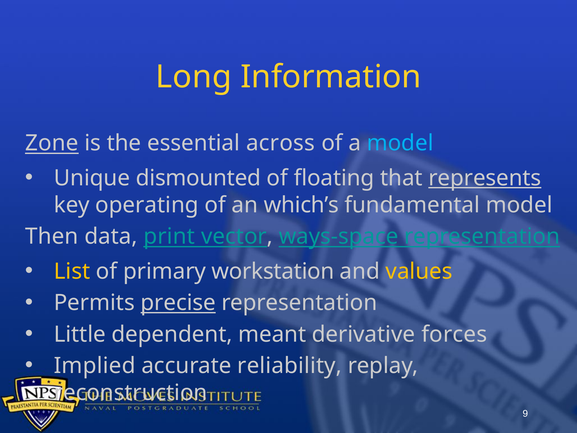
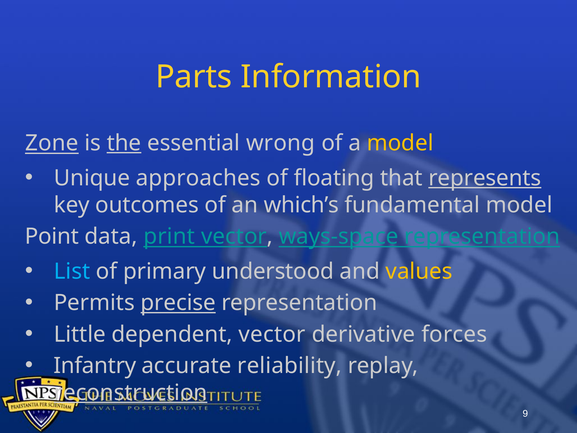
Long: Long -> Parts
the underline: none -> present
across: across -> wrong
model at (400, 143) colour: light blue -> yellow
dismounted: dismounted -> approaches
operating: operating -> outcomes
Then: Then -> Point
List colour: yellow -> light blue
workstation: workstation -> understood
dependent meant: meant -> vector
Implied: Implied -> Infantry
reconstruction underline: none -> present
